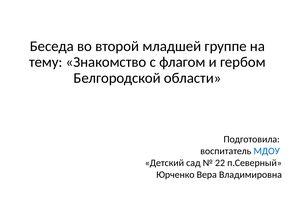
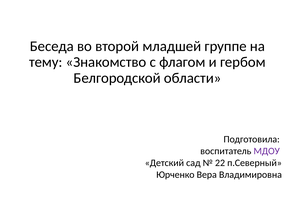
МДОУ colour: blue -> purple
